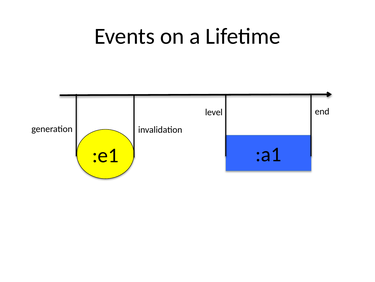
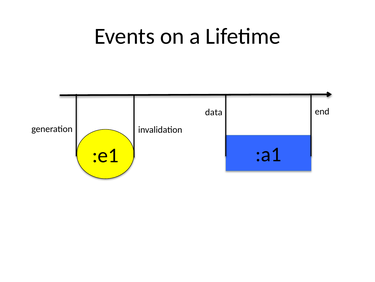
level: level -> data
